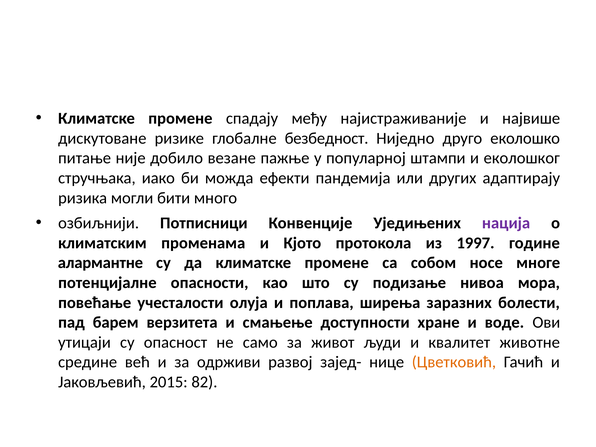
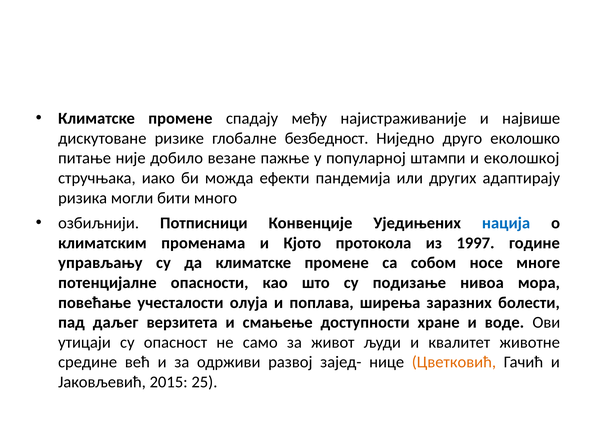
еколошког: еколошког -> еколошкој
нација colour: purple -> blue
алармантне: алармантне -> управљању
барем: барем -> даљег
82: 82 -> 25
